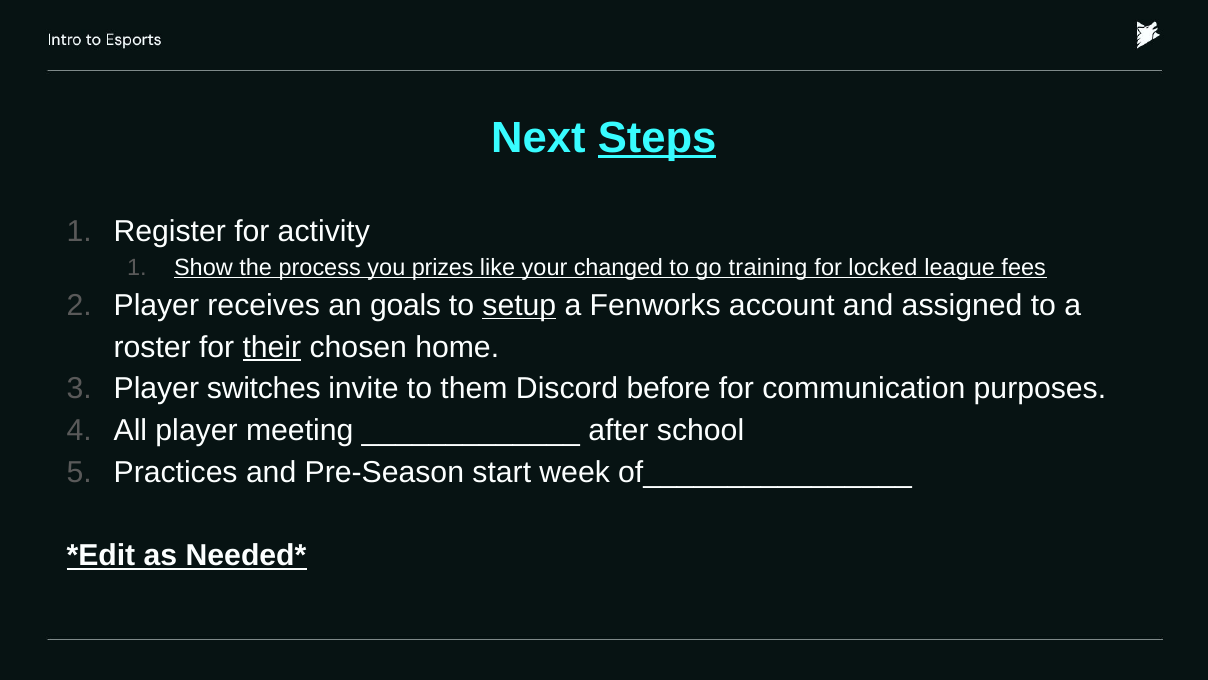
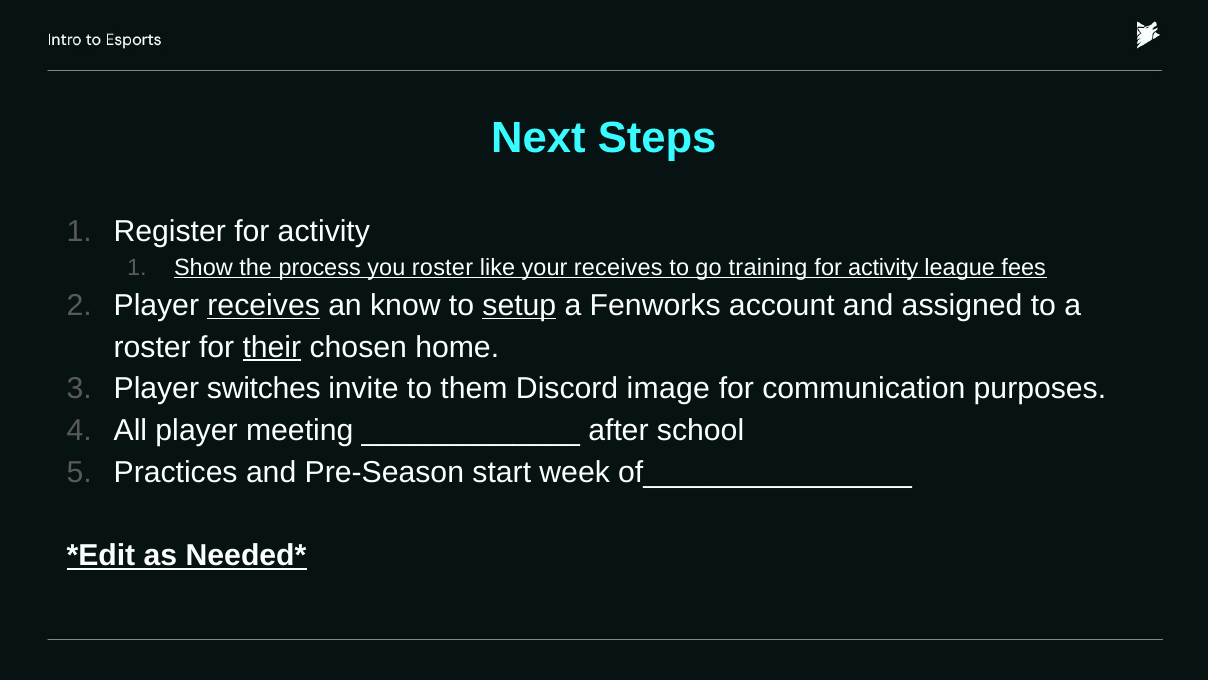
Steps underline: present -> none
you prizes: prizes -> roster
your changed: changed -> receives
locked at (883, 267): locked -> activity
receives at (264, 305) underline: none -> present
goals: goals -> know
before: before -> image
